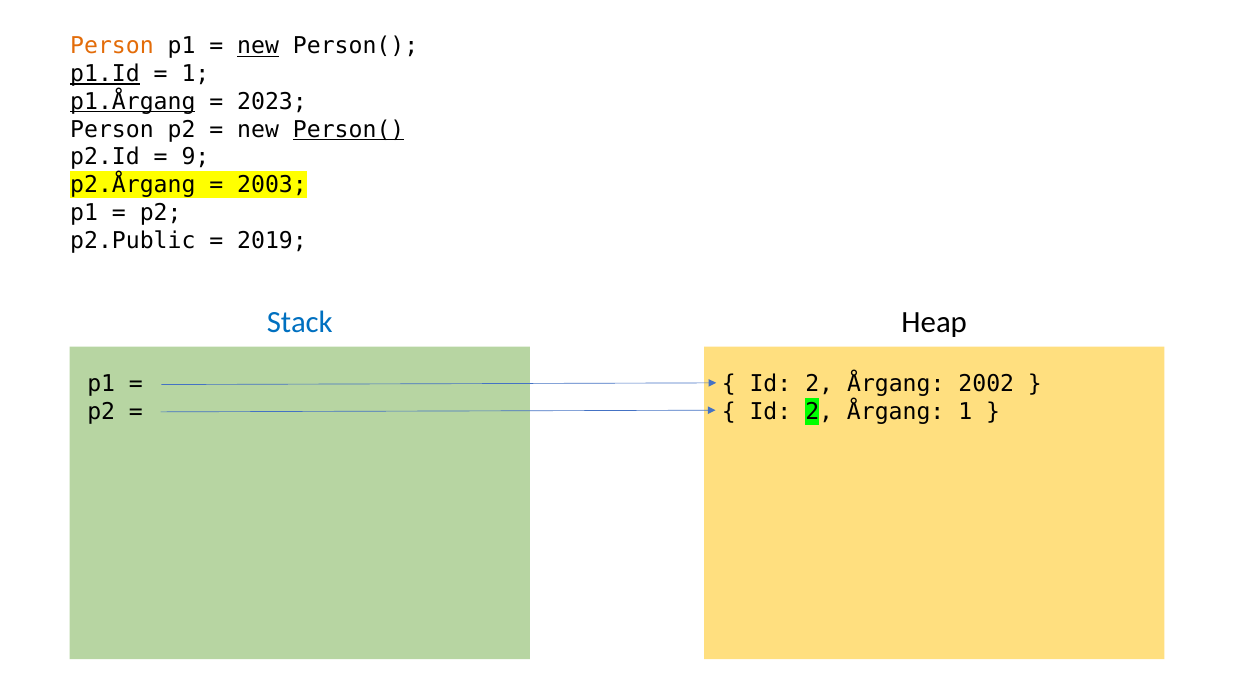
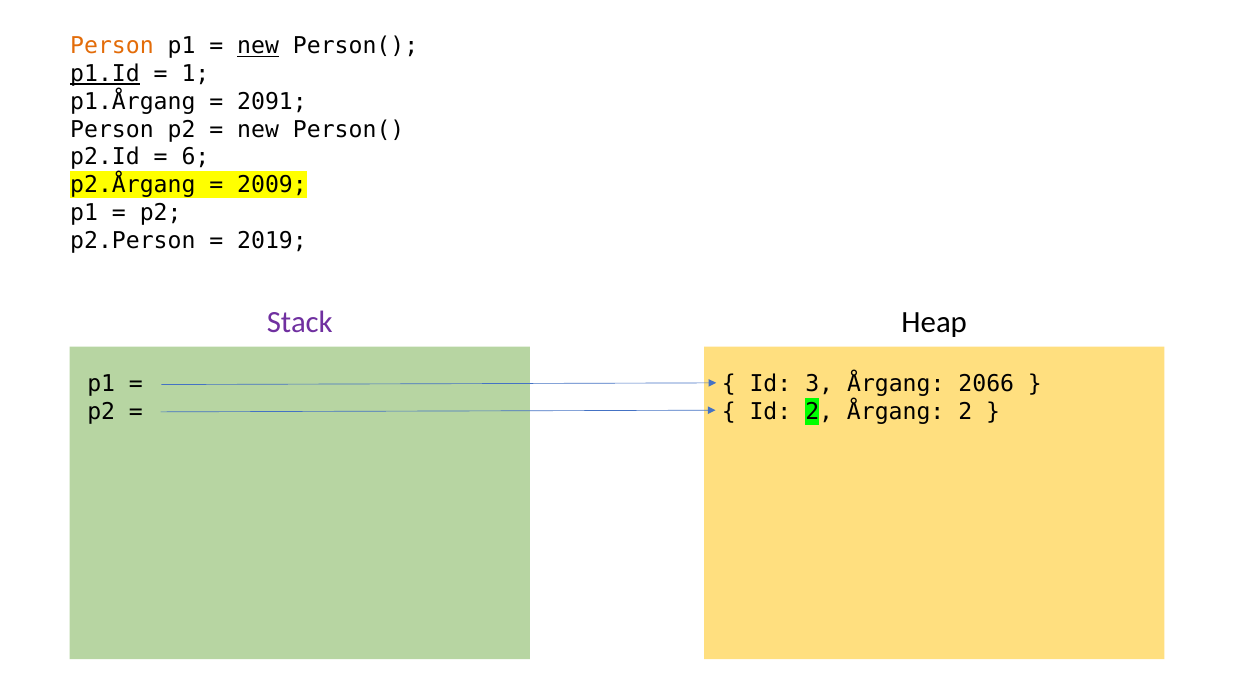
p1.Årgang underline: present -> none
2023: 2023 -> 2091
Person( at (349, 130) underline: present -> none
9: 9 -> 6
2003: 2003 -> 2009
p2.Public: p2.Public -> p2.Person
Stack colour: blue -> purple
2 at (819, 384): 2 -> 3
2002: 2002 -> 2066
Årgang 1: 1 -> 2
